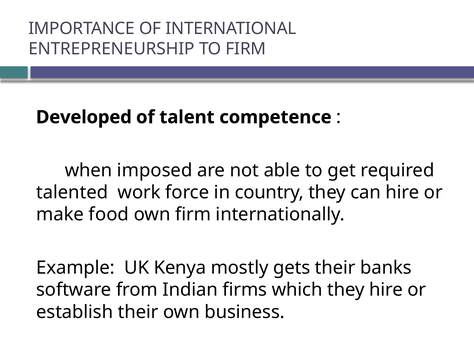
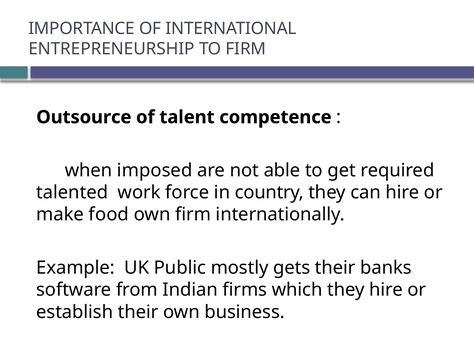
Developed: Developed -> Outsource
Kenya: Kenya -> Public
